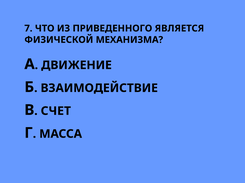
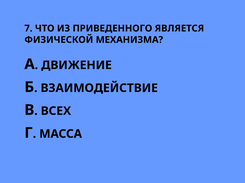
СЧЕТ: СЧЕТ -> ВСЕХ
